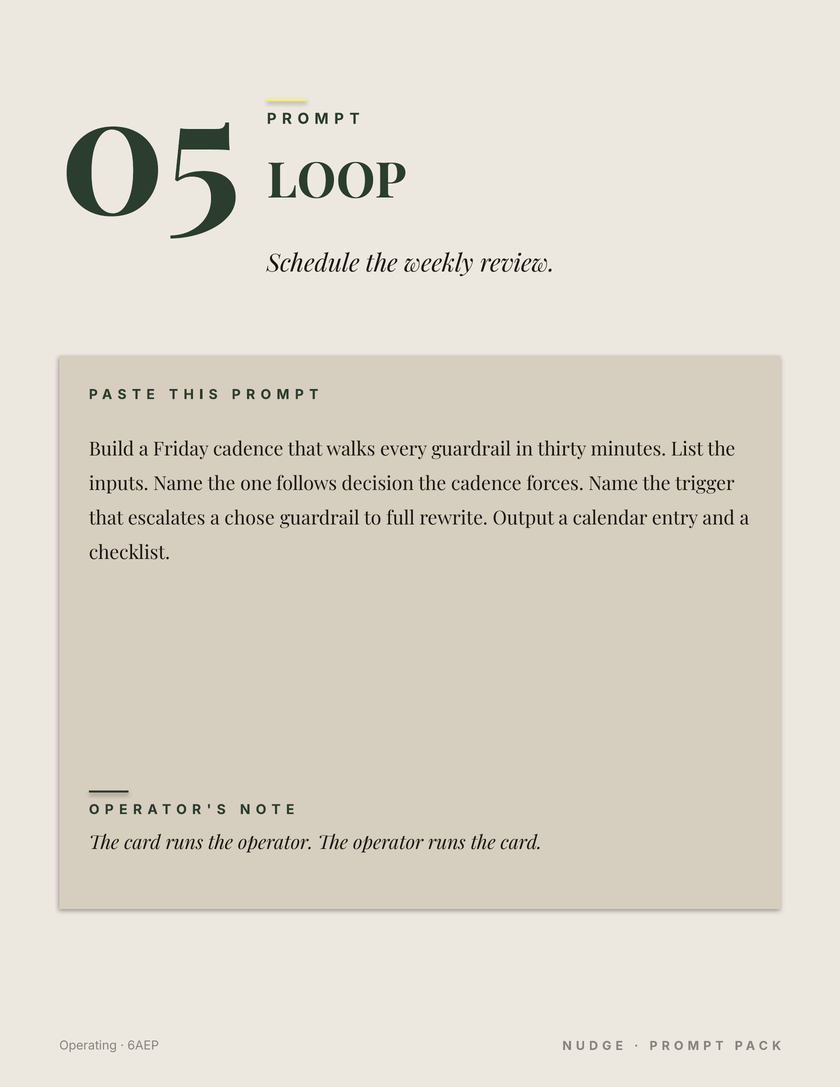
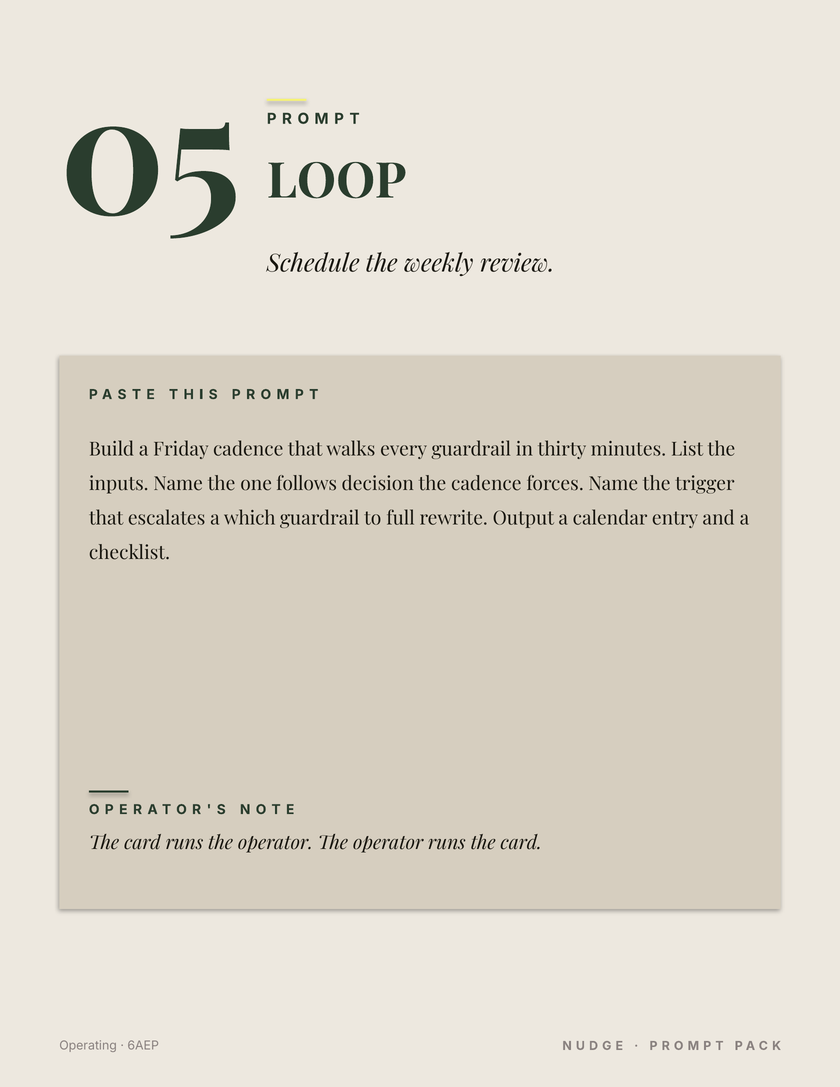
chose: chose -> which
